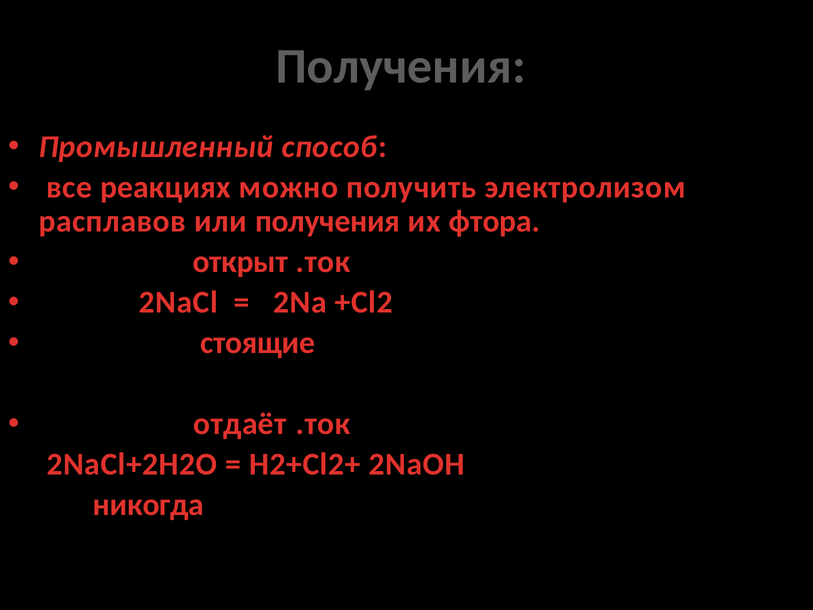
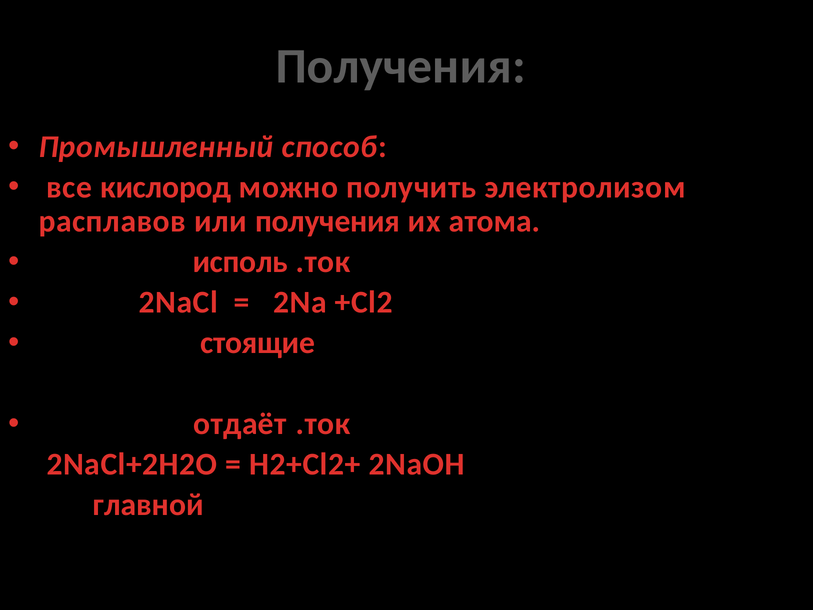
реакциях: реакциях -> кислород
фтора: фтора -> атома
открыт: открыт -> иcполь
никогда: никогда -> главной
